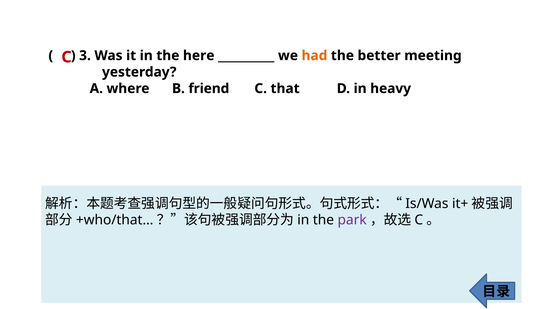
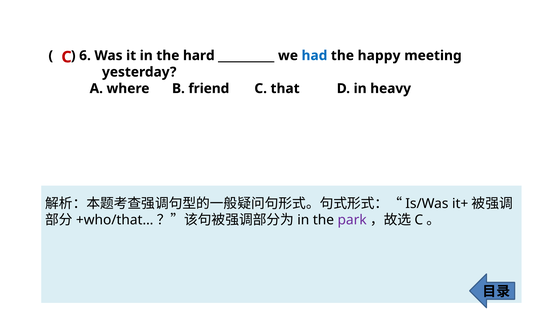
3: 3 -> 6
here: here -> hard
had colour: orange -> blue
better: better -> happy
